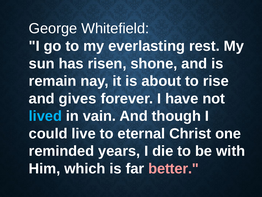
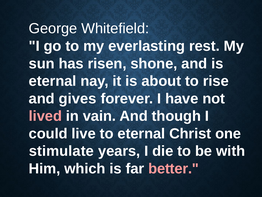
remain at (53, 81): remain -> eternal
lived colour: light blue -> pink
reminded: reminded -> stimulate
